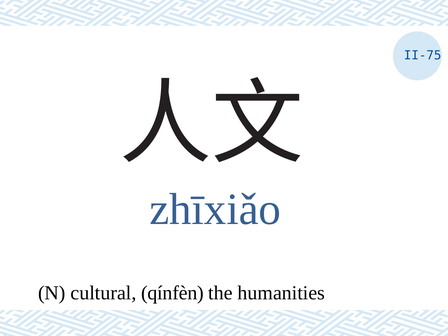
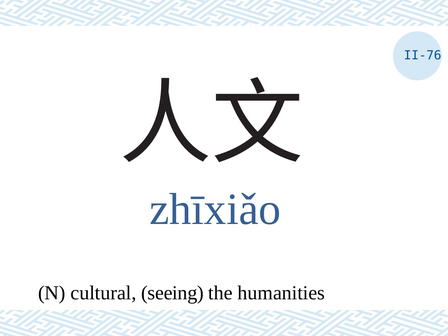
II-75: II-75 -> II-76
qínfèn: qínfèn -> seeing
